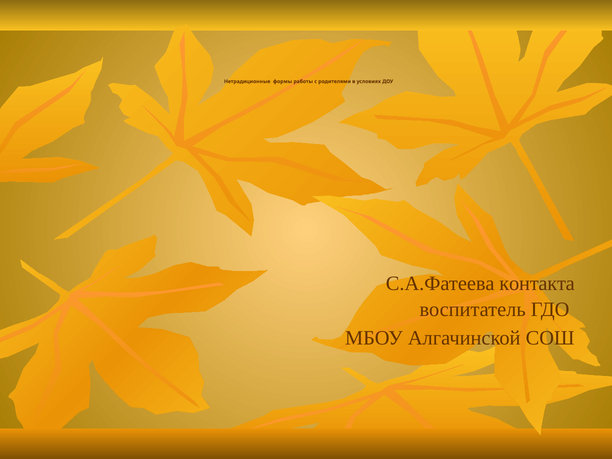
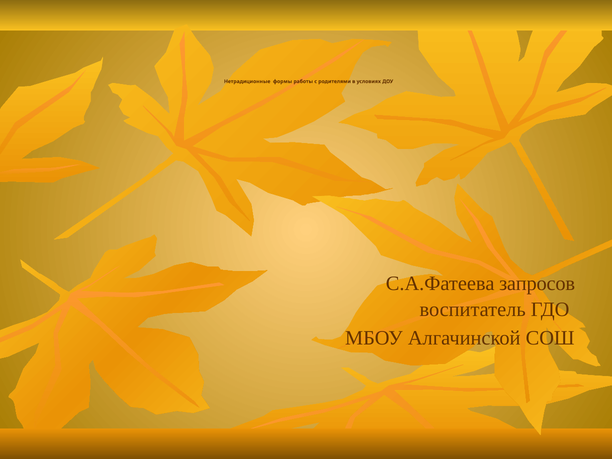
контакта: контакта -> запросов
